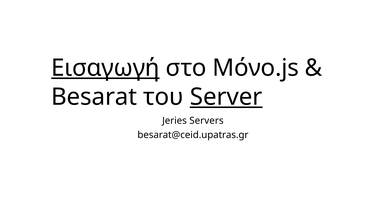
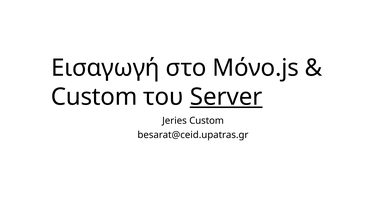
Εισαγωγή underline: present -> none
Besarat at (94, 97): Besarat -> Custom
Jeries Servers: Servers -> Custom
